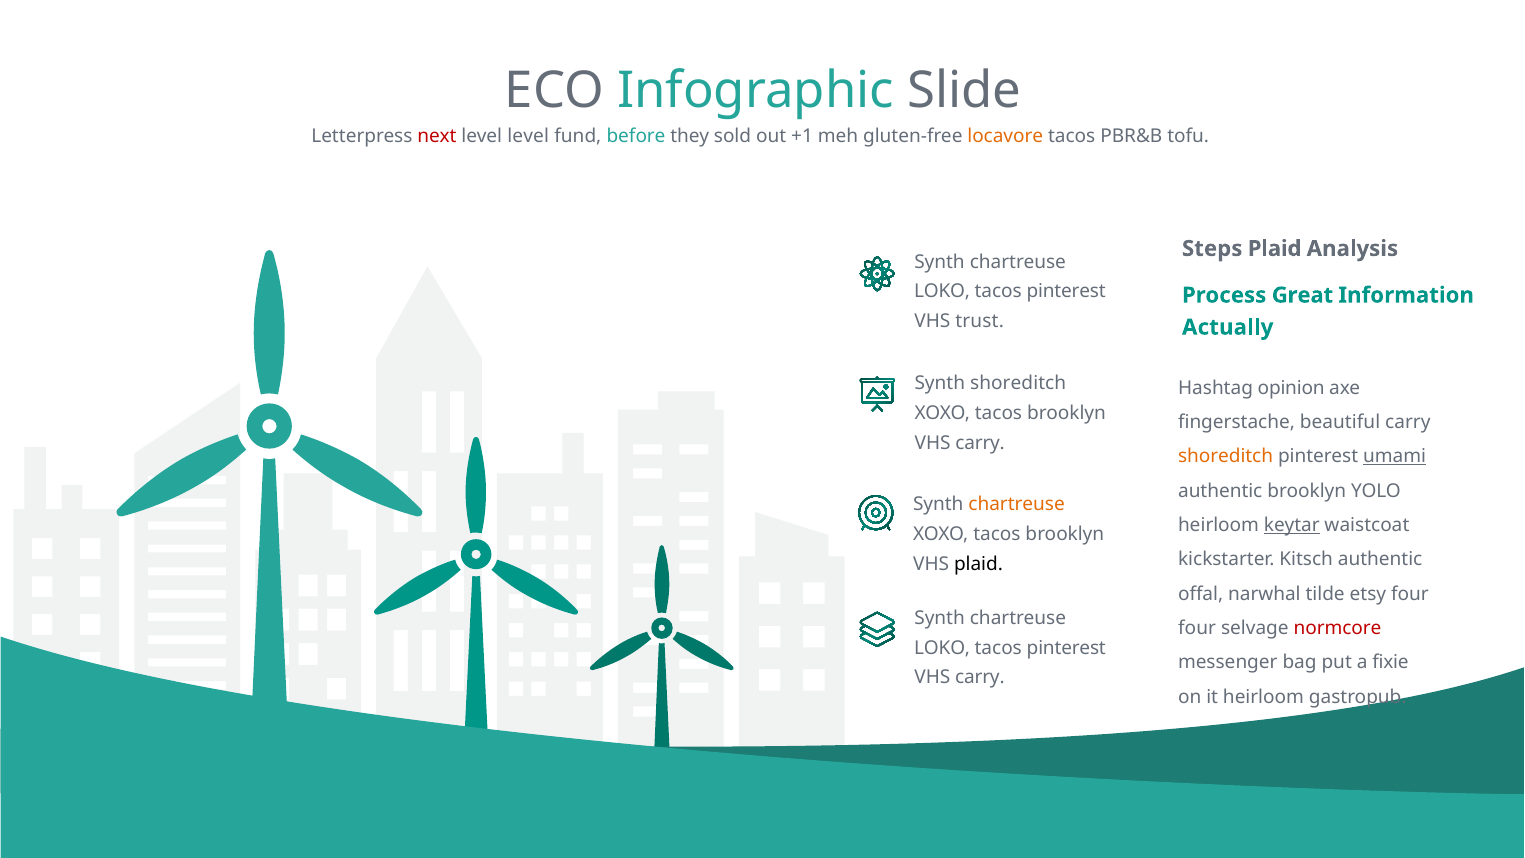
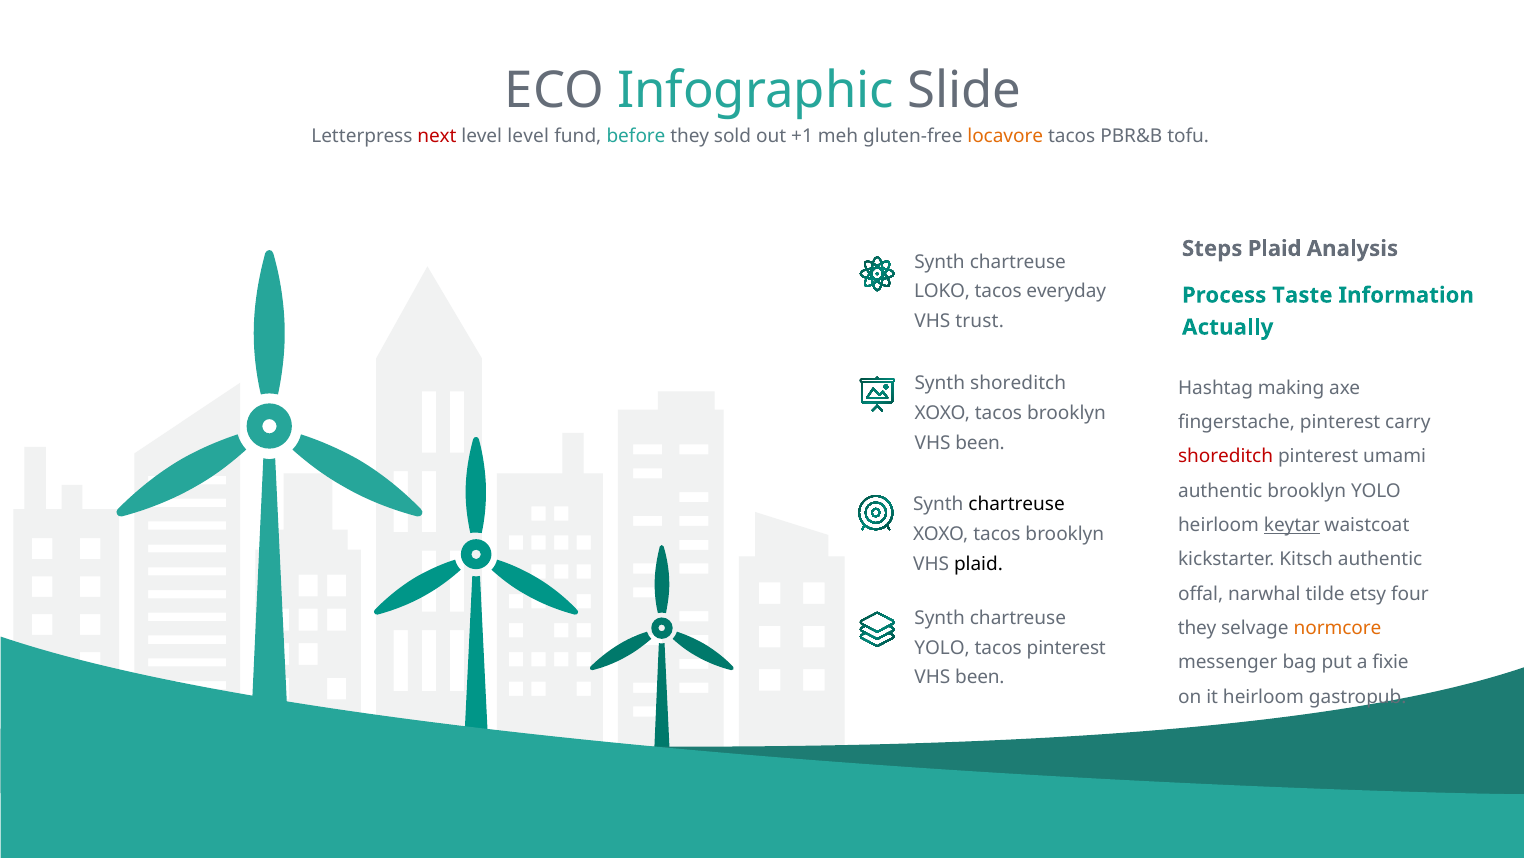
pinterest at (1066, 292): pinterest -> everyday
Great: Great -> Taste
opinion: opinion -> making
fingerstache beautiful: beautiful -> pinterest
carry at (980, 443): carry -> been
shoreditch at (1226, 456) colour: orange -> red
umami underline: present -> none
chartreuse at (1017, 504) colour: orange -> black
four at (1197, 628): four -> they
normcore colour: red -> orange
LOKO at (942, 648): LOKO -> YOLO
carry at (980, 677): carry -> been
